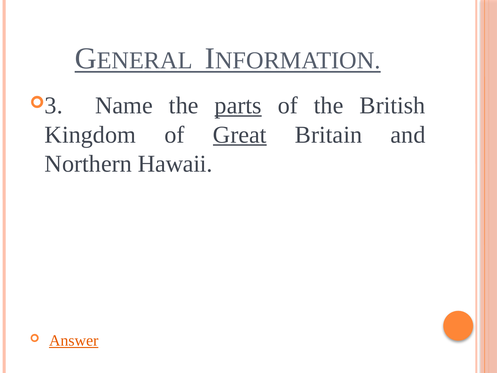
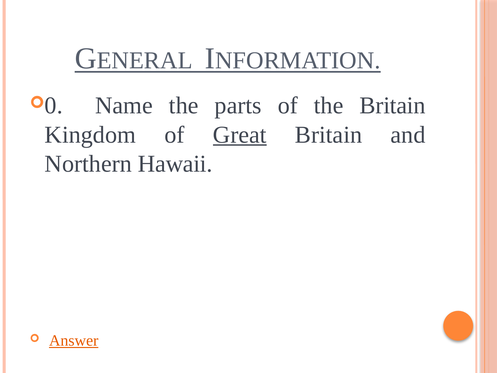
3: 3 -> 0
parts underline: present -> none
the British: British -> Britain
